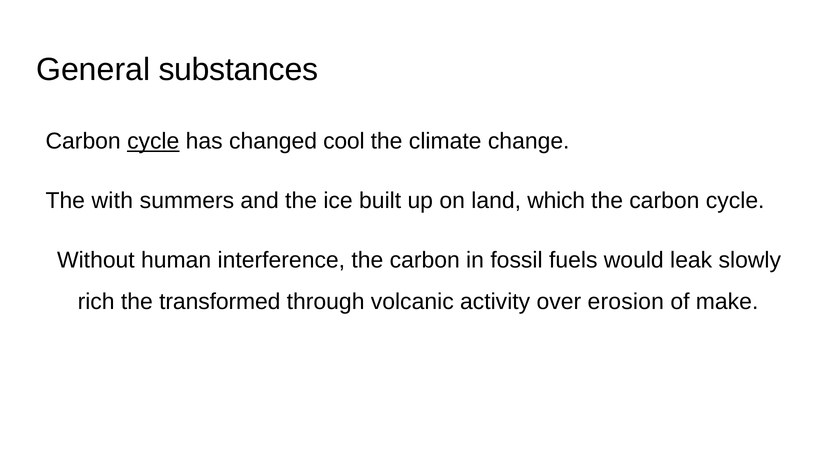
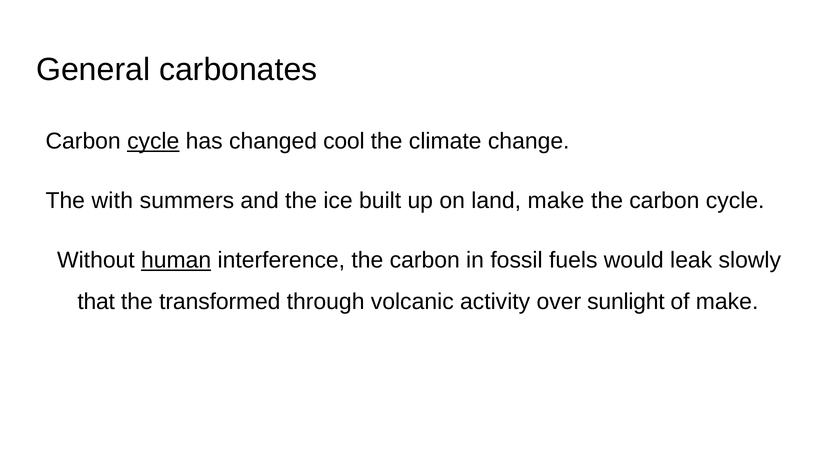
substances: substances -> carbonates
land which: which -> make
human underline: none -> present
rich: rich -> that
erosion: erosion -> sunlight
